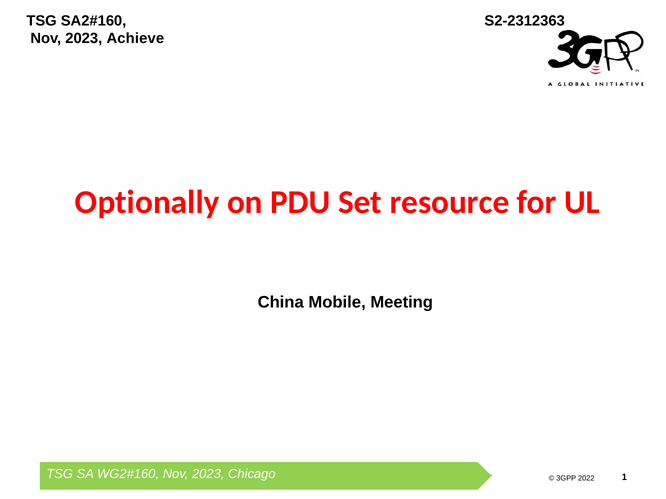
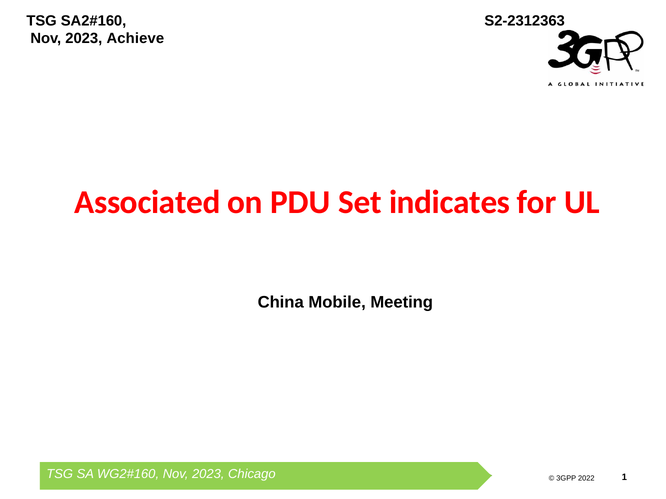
Optionally: Optionally -> Associated
resource: resource -> indicates
